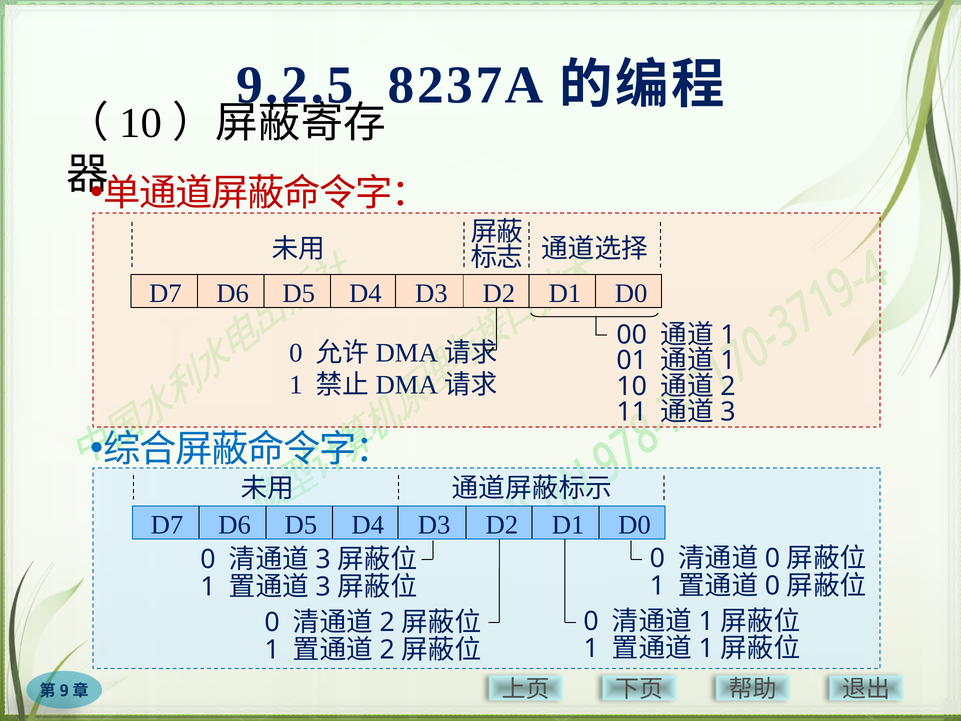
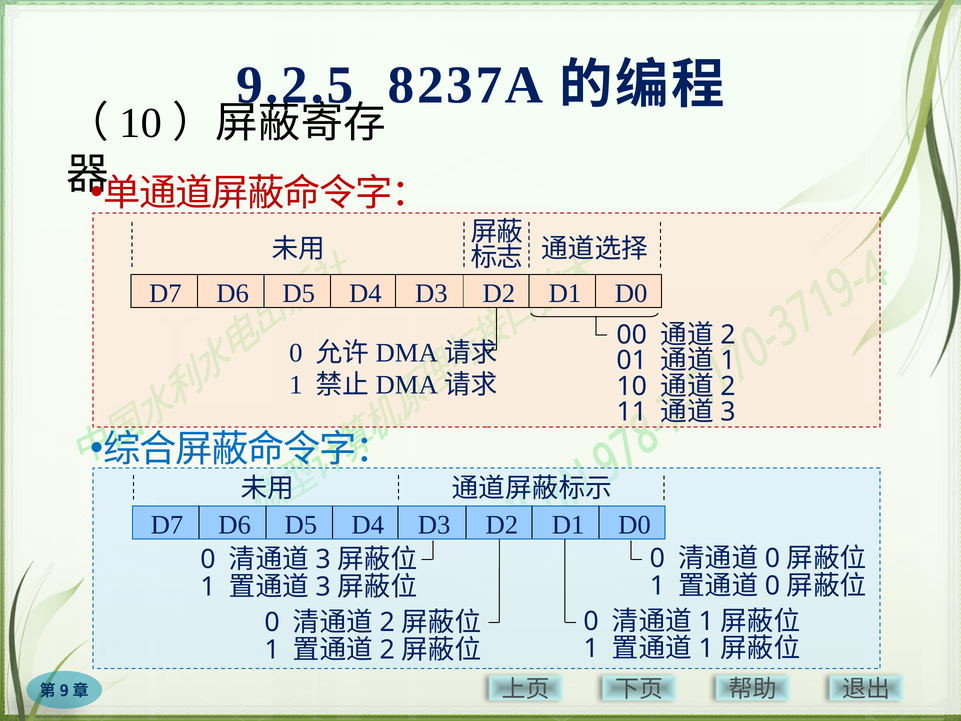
1 at (728, 335): 1 -> 2
